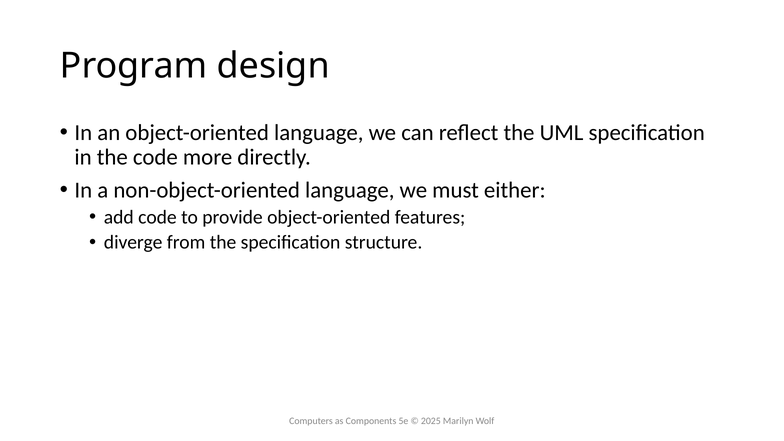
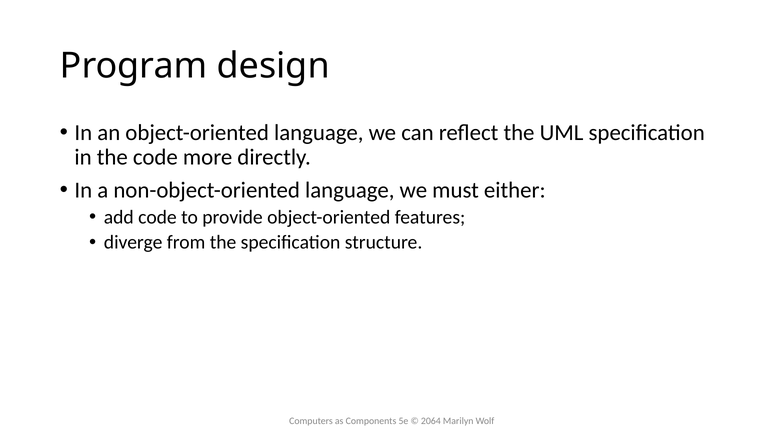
2025: 2025 -> 2064
